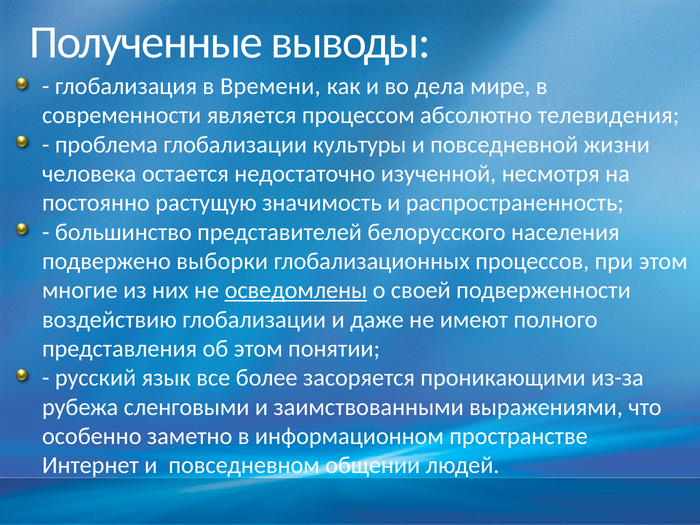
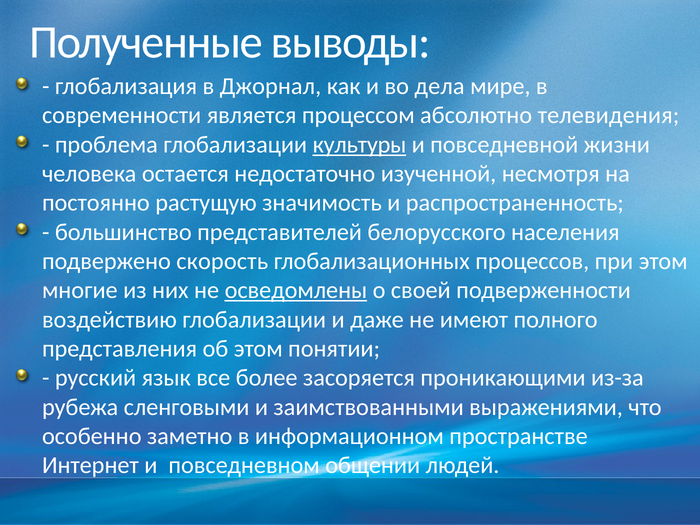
Времени: Времени -> Джорнал
культуры underline: none -> present
выборки: выборки -> скорость
